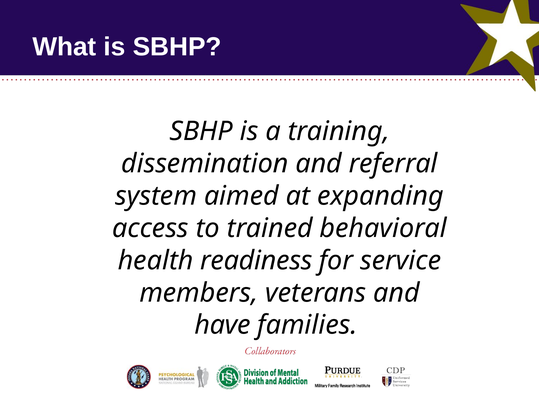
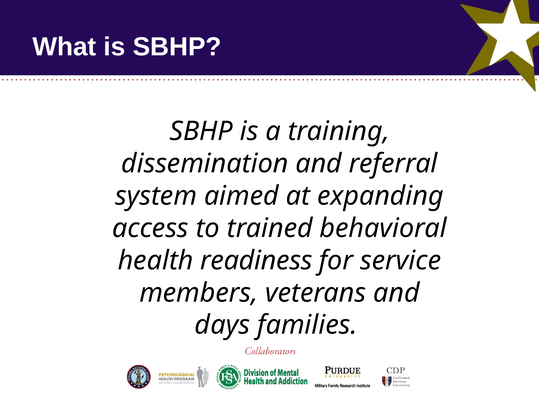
have: have -> days
